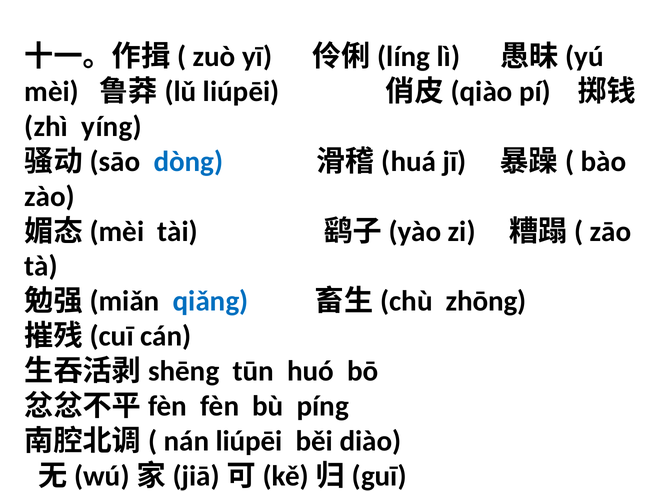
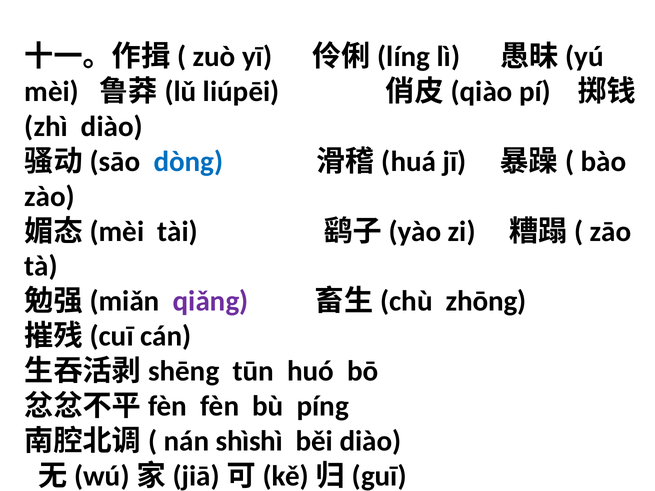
yíng at (112, 127): yíng -> diào
qiǎng colour: blue -> purple
nán liúpēi: liúpēi -> shìshì
